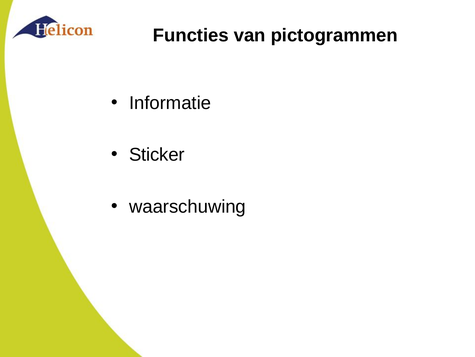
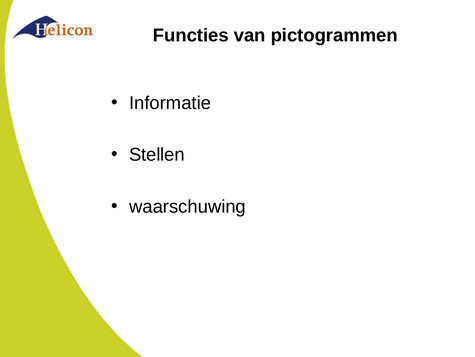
Sticker: Sticker -> Stellen
